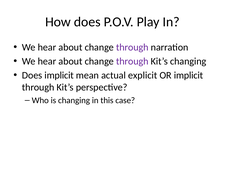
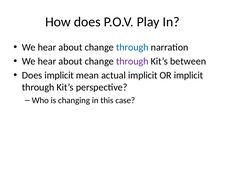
through at (132, 47) colour: purple -> blue
Kit’s changing: changing -> between
actual explicit: explicit -> implicit
